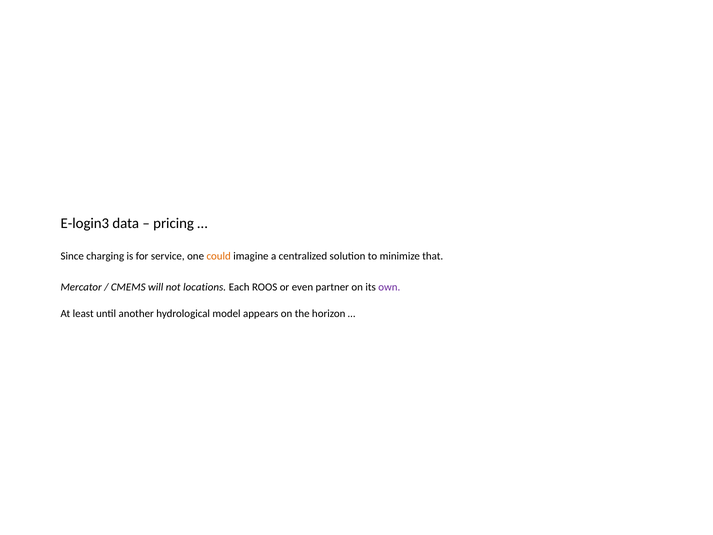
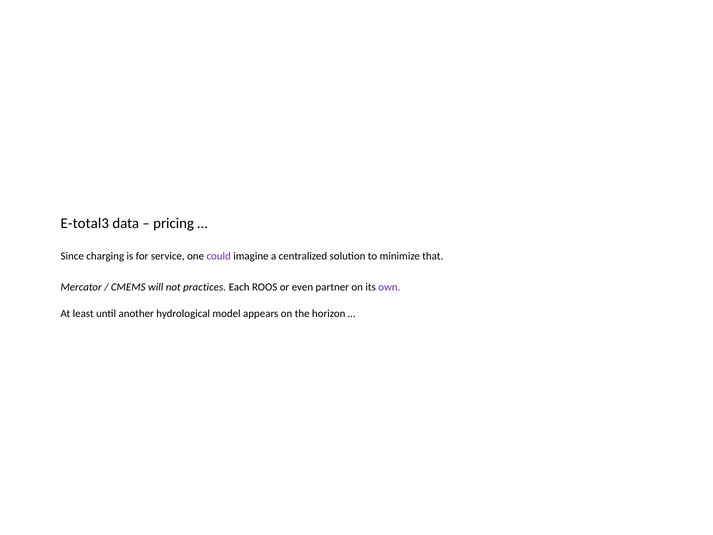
E-login3: E-login3 -> E-total3
could colour: orange -> purple
locations: locations -> practices
